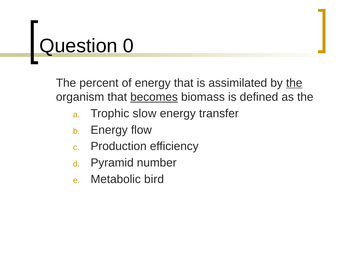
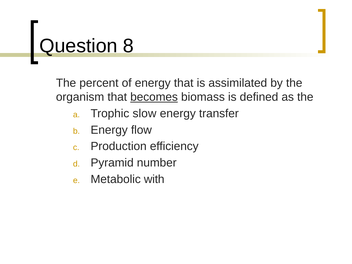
0: 0 -> 8
the at (294, 83) underline: present -> none
bird: bird -> with
